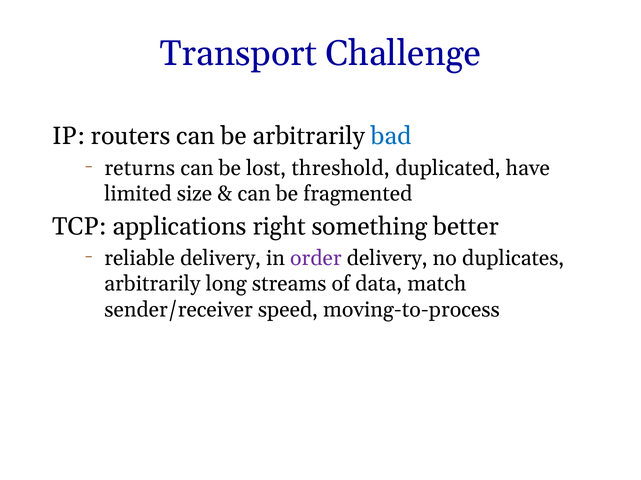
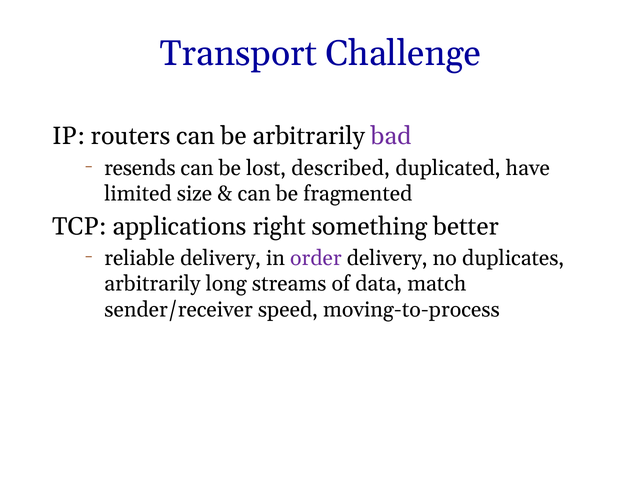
bad colour: blue -> purple
returns: returns -> resends
threshold: threshold -> described
